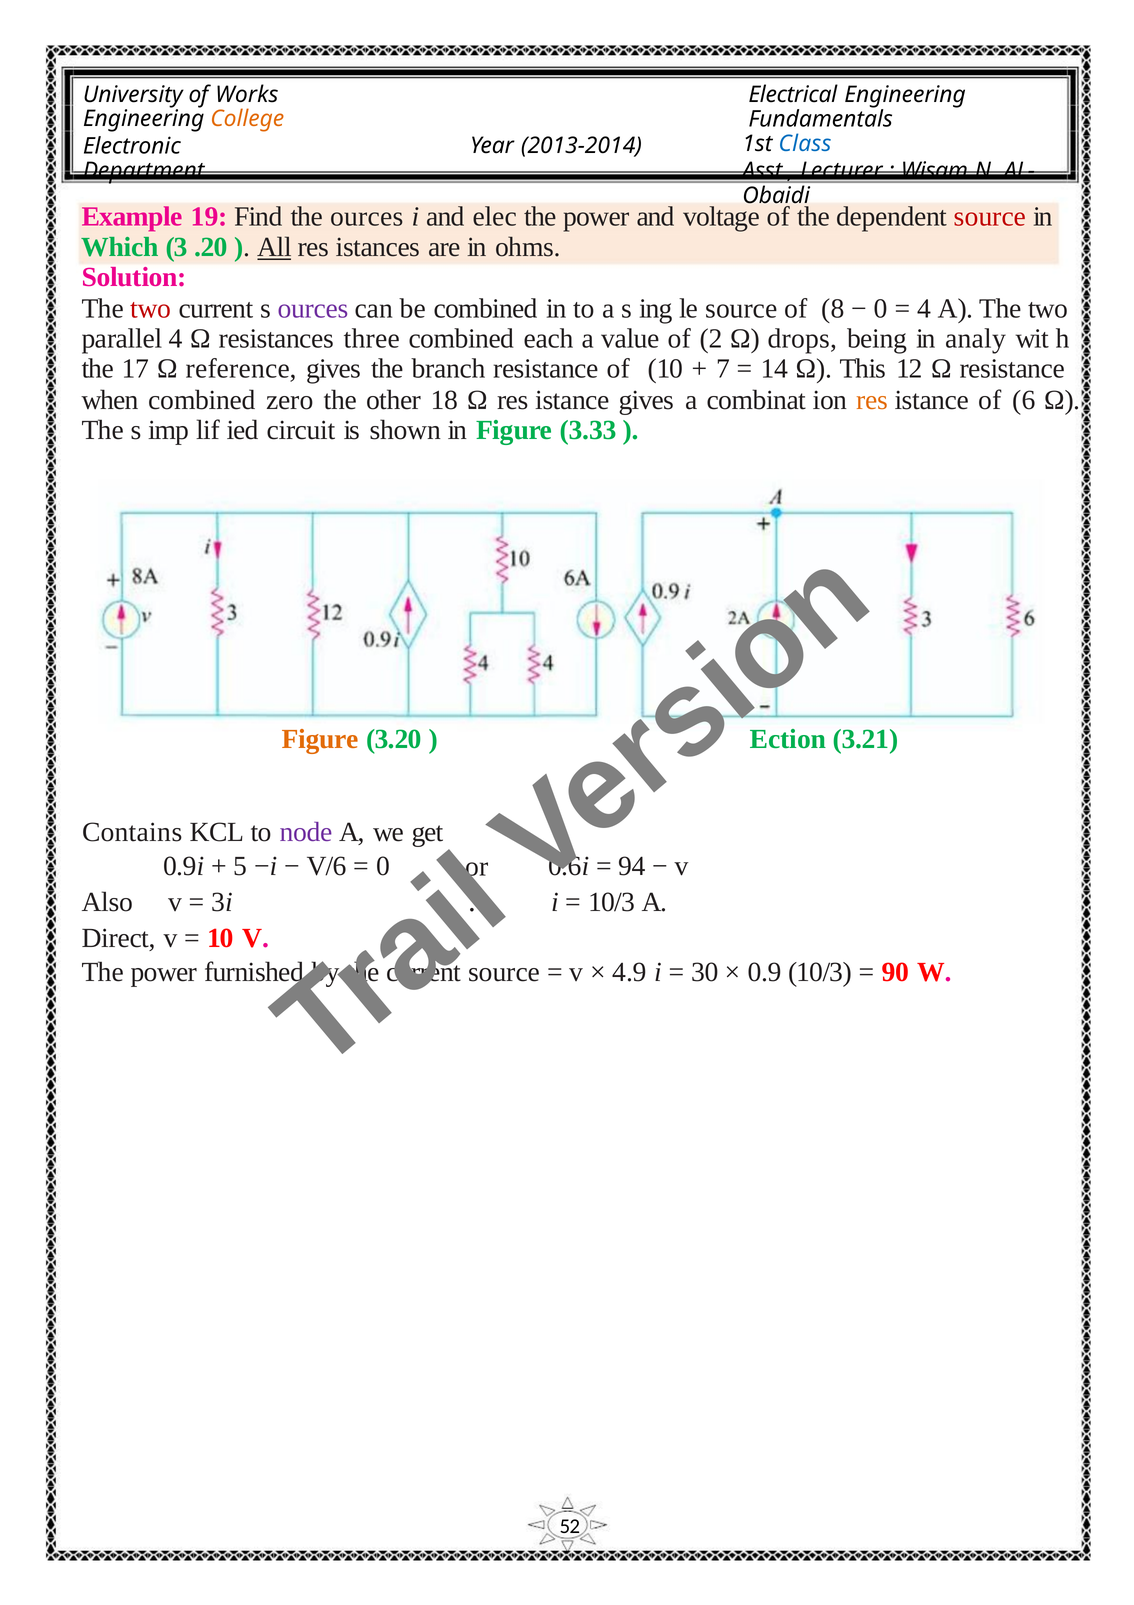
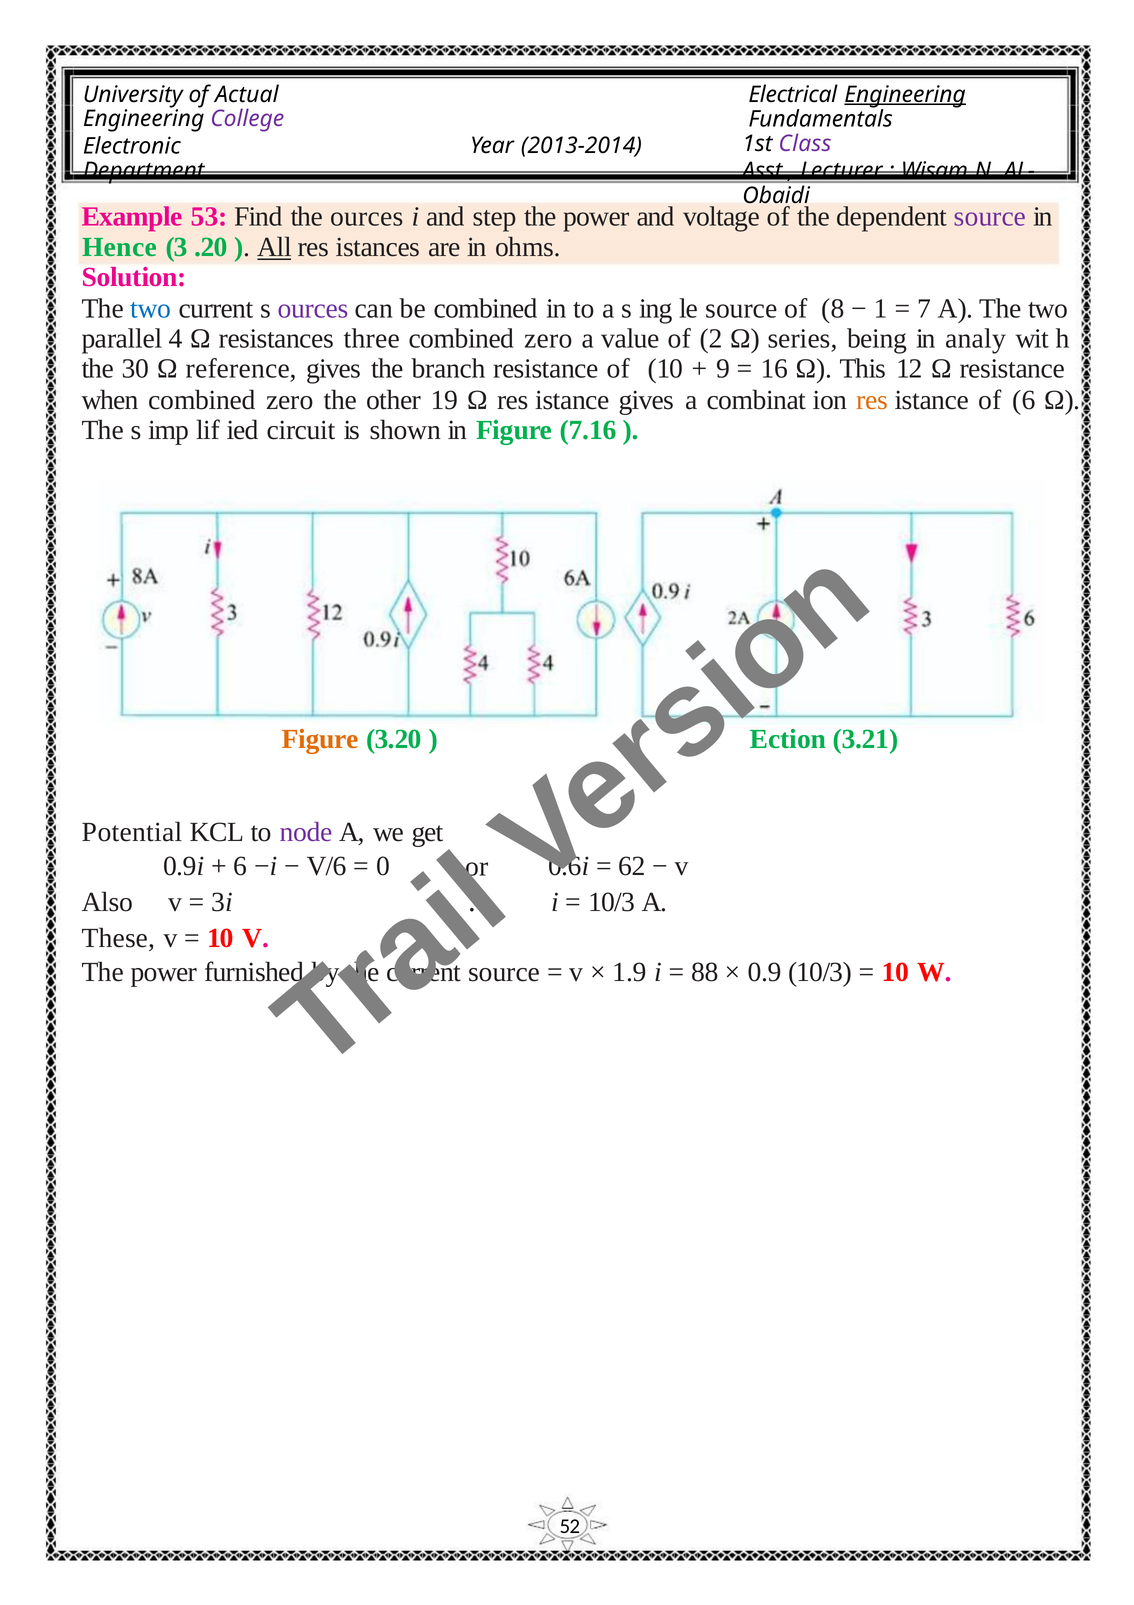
Works: Works -> Actual
Engineering at (905, 94) underline: none -> present
College colour: orange -> purple
Class colour: blue -> purple
19: 19 -> 53
elec: elec -> step
source at (990, 217) colour: red -> purple
Which: Which -> Hence
two at (151, 309) colour: red -> blue
0 at (881, 309): 0 -> 1
4 at (924, 309): 4 -> 7
each at (548, 339): each -> zero
drops: drops -> series
17: 17 -> 30
7: 7 -> 9
14: 14 -> 16
18: 18 -> 19
3.33: 3.33 -> 7.16
Contains: Contains -> Potential
5 at (240, 866): 5 -> 6
94: 94 -> 62
Direct: Direct -> These
4.9: 4.9 -> 1.9
30: 30 -> 88
90 at (896, 972): 90 -> 10
